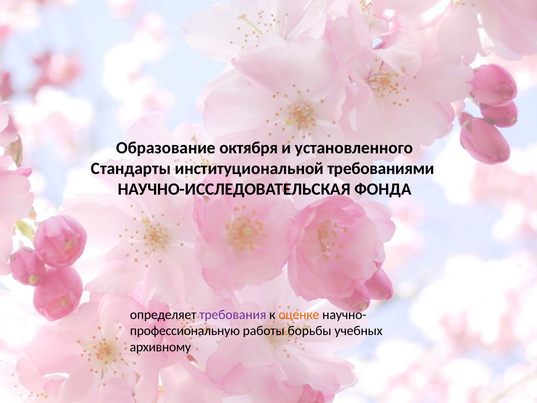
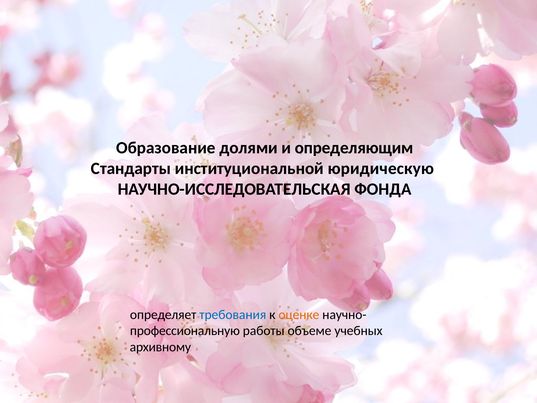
октября: октября -> долями
установленного: установленного -> определяющим
требованиями: требованиями -> юридическую
требования colour: purple -> blue
борьбы: борьбы -> объеме
